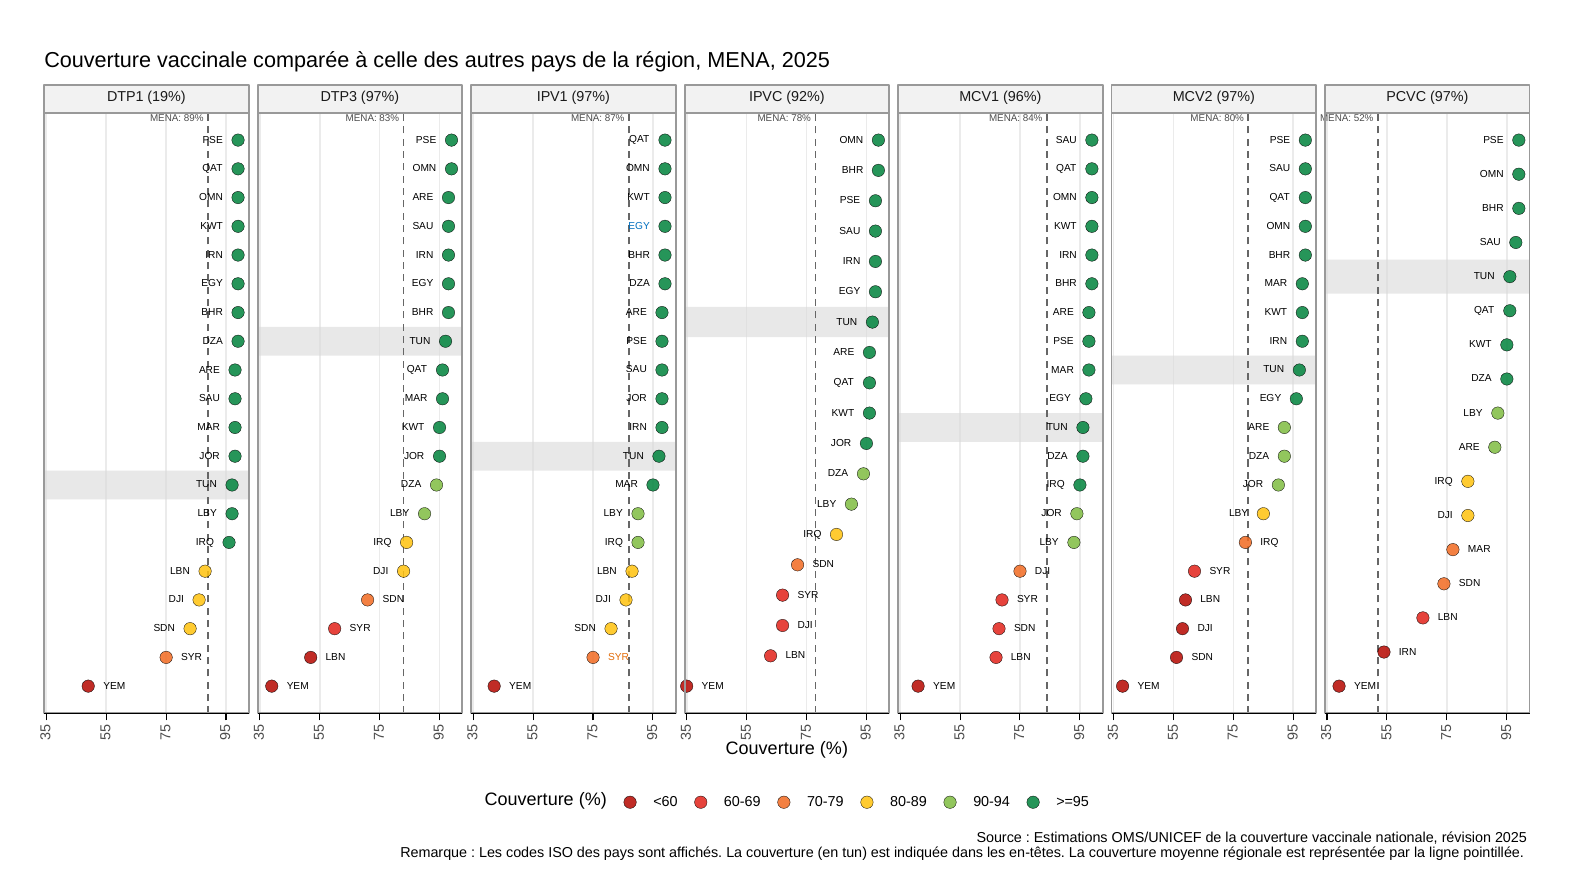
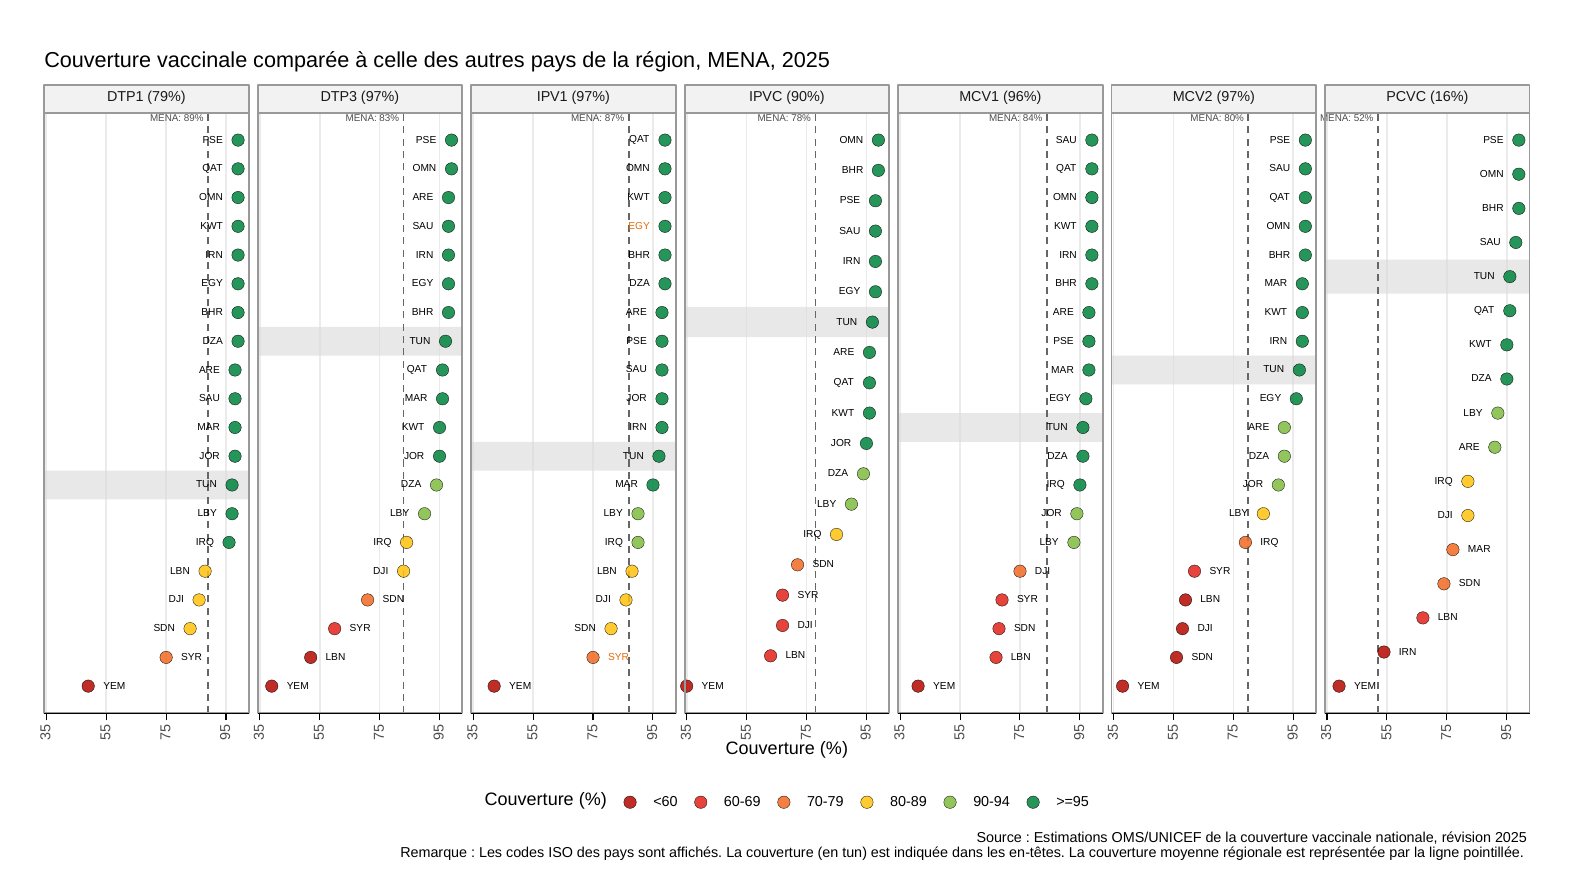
19%: 19% -> 79%
92%: 92% -> 90%
PCVC 97%: 97% -> 16%
EGY at (639, 226) colour: blue -> orange
